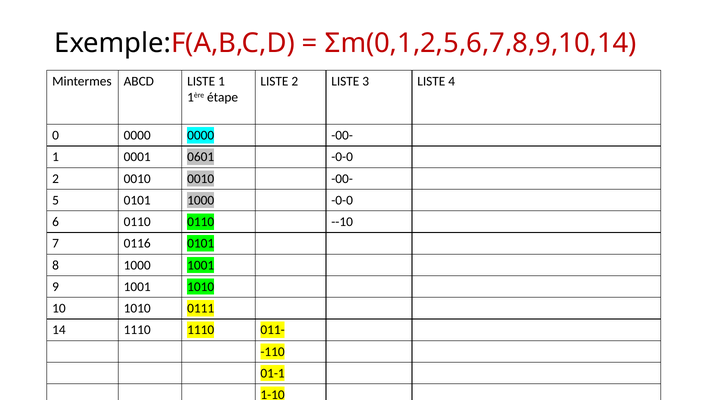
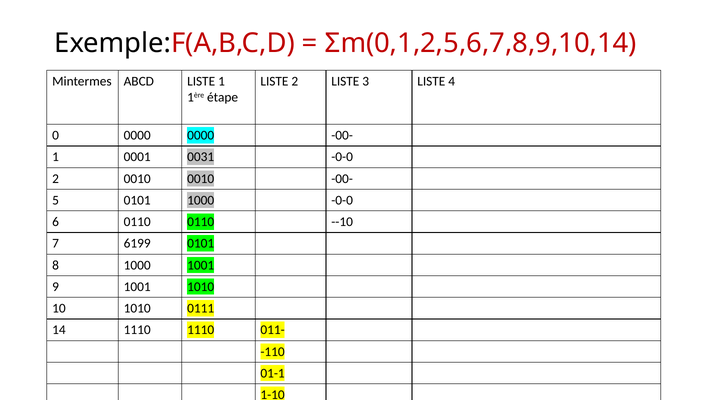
0601: 0601 -> 0031
0116: 0116 -> 6199
